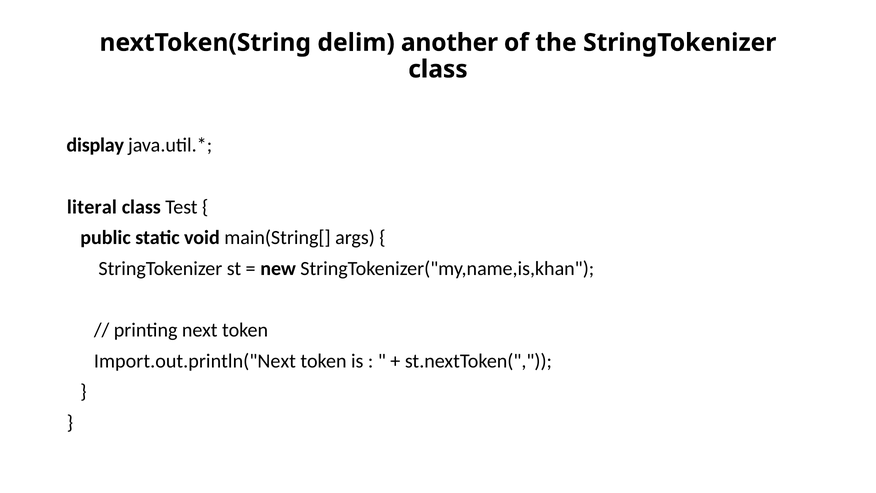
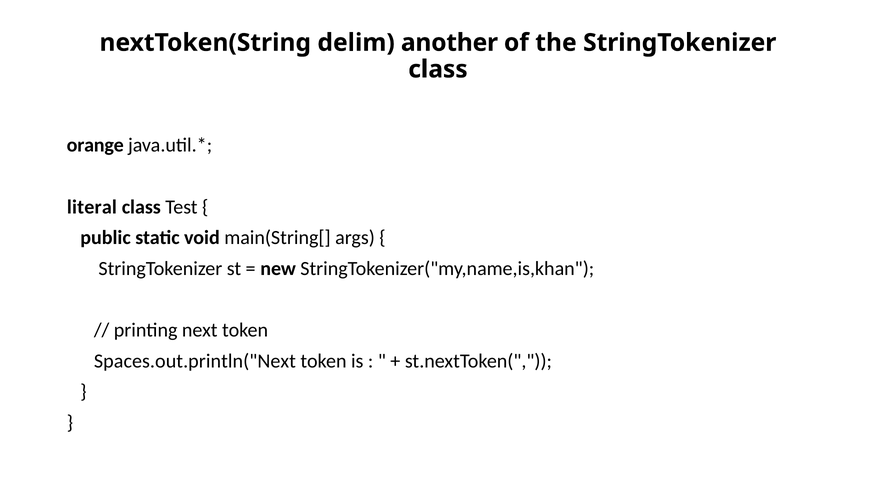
display: display -> orange
Import.out.println("Next: Import.out.println("Next -> Spaces.out.println("Next
